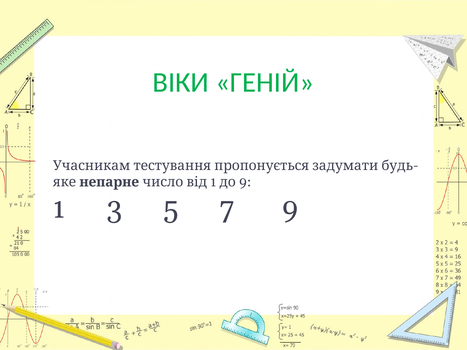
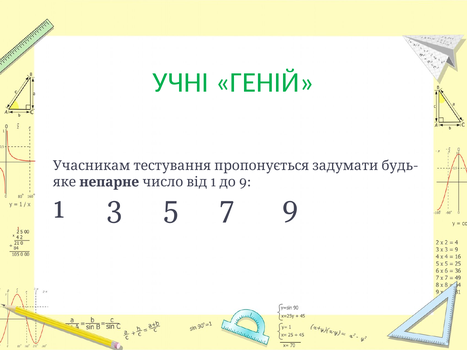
ВІКИ: ВІКИ -> УЧНІ
